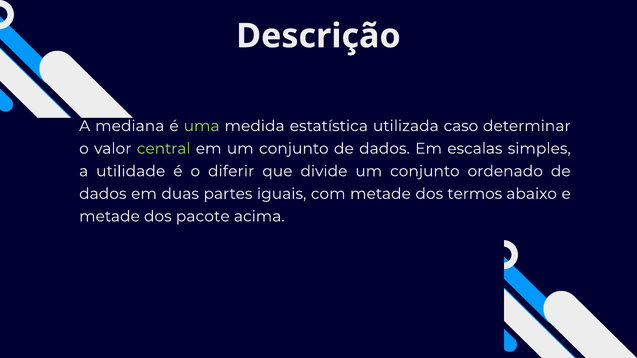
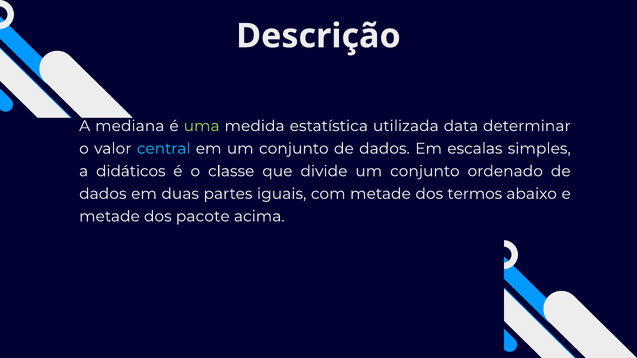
caso: caso -> data
central colour: light green -> light blue
utilidade: utilidade -> didáticos
diferir: diferir -> classe
